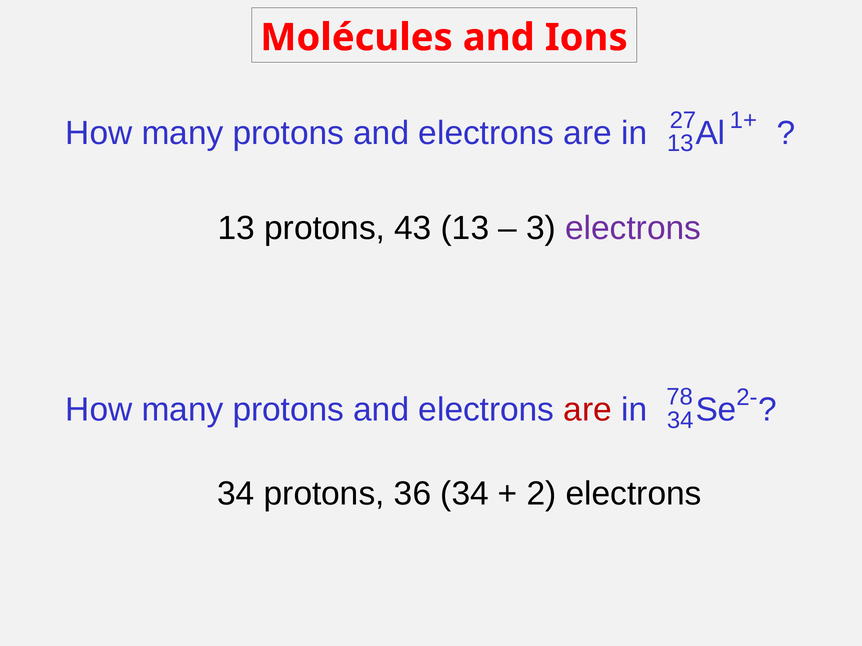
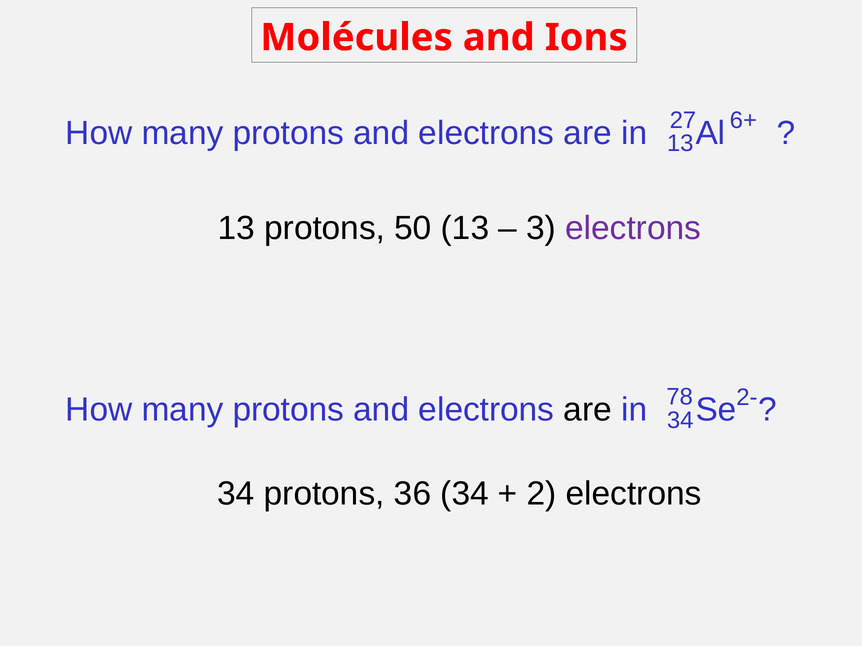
1+: 1+ -> 6+
43: 43 -> 50
are at (588, 410) colour: red -> black
